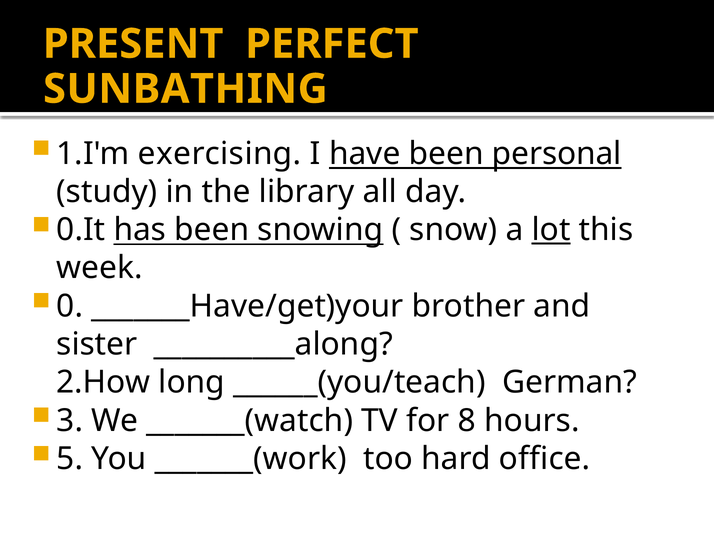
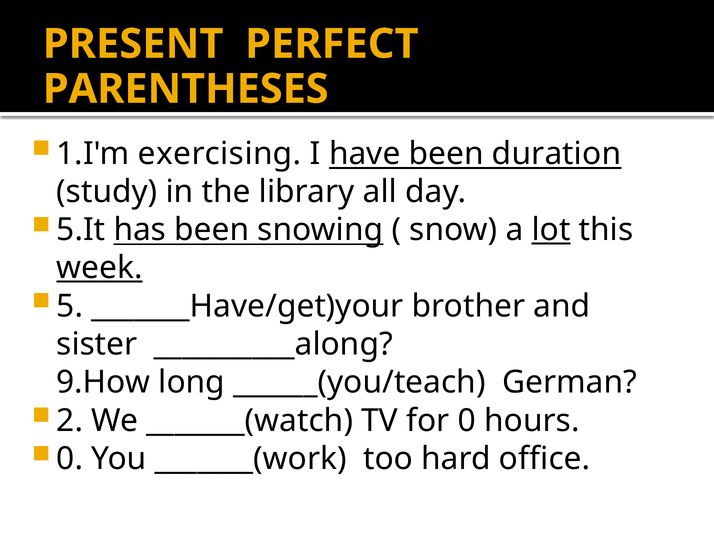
SUNBATHING: SUNBATHING -> PARENTHESES
personal: personal -> duration
0.It: 0.It -> 5.It
week underline: none -> present
0: 0 -> 5
2.How: 2.How -> 9.How
3: 3 -> 2
for 8: 8 -> 0
5 at (70, 458): 5 -> 0
